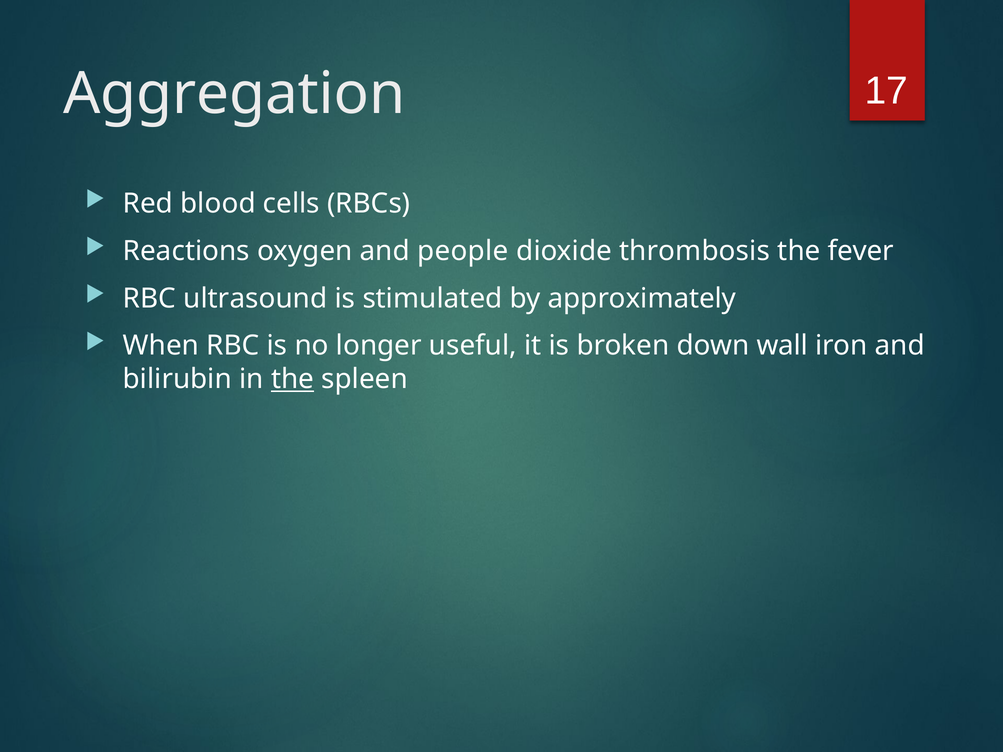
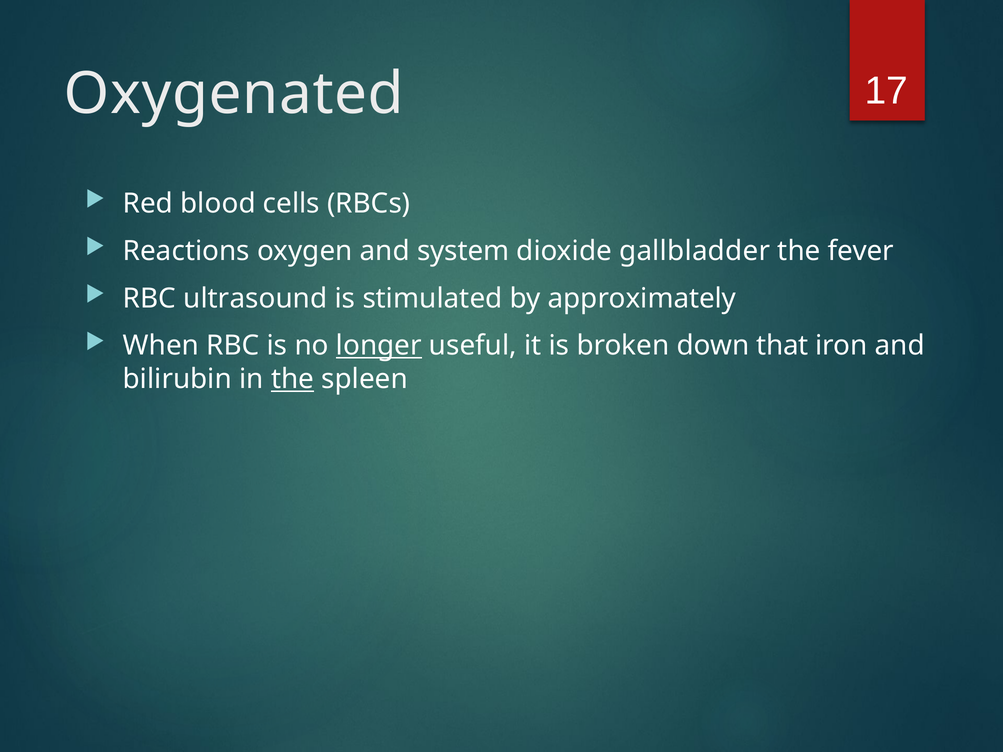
Aggregation: Aggregation -> Oxygenated
people: people -> system
thrombosis: thrombosis -> gallbladder
longer underline: none -> present
wall: wall -> that
